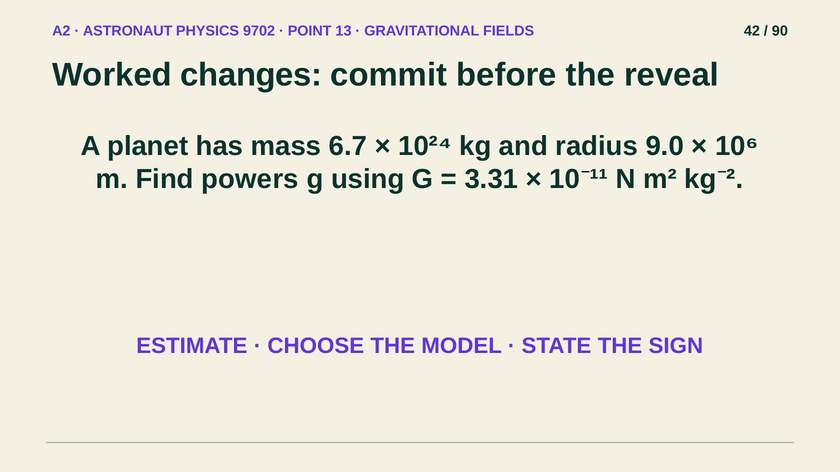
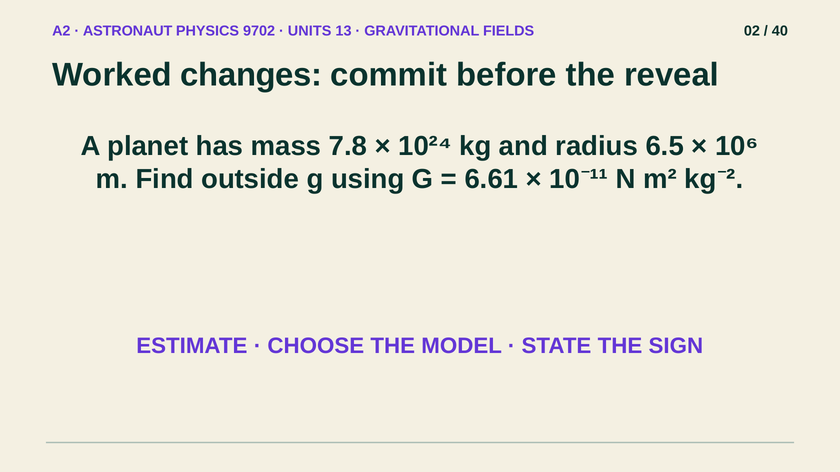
POINT: POINT -> UNITS
42: 42 -> 02
90: 90 -> 40
6.7: 6.7 -> 7.8
9.0: 9.0 -> 6.5
powers: powers -> outside
3.31: 3.31 -> 6.61
